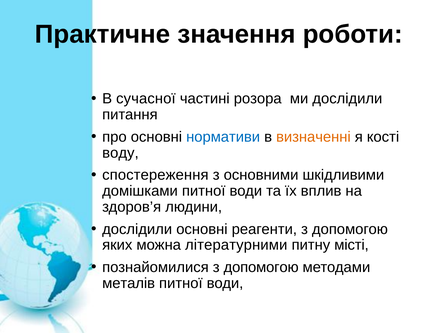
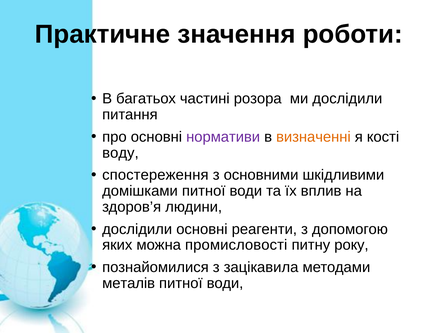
сучасної: сучасної -> багатьох
нормативи colour: blue -> purple
літературними: літературними -> промисловості
місті: місті -> року
познайомилися з допомогою: допомогою -> зацікавила
